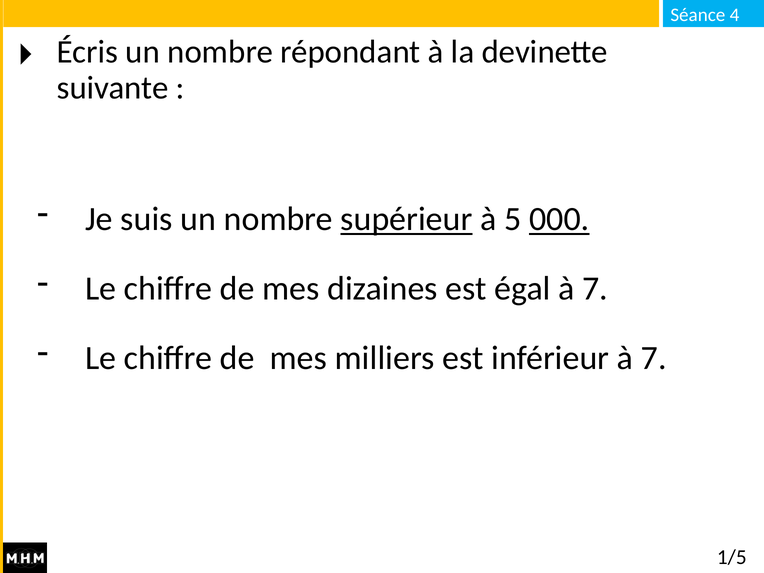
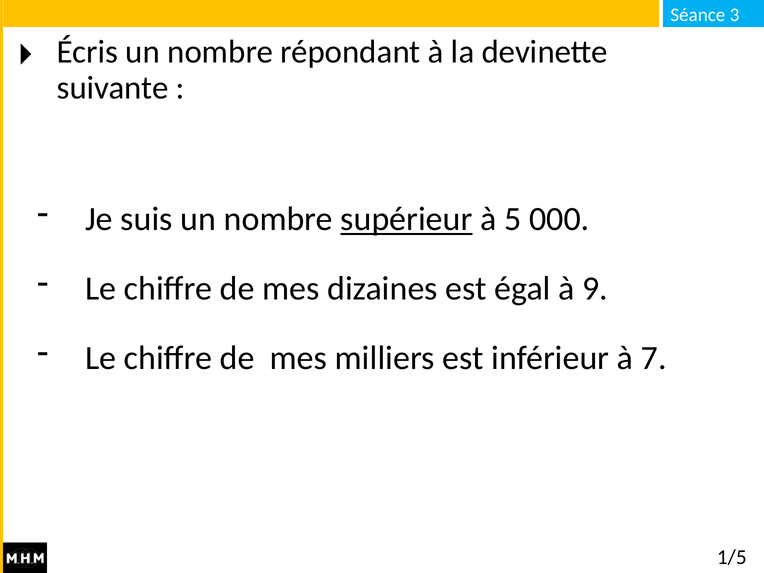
4: 4 -> 3
000 underline: present -> none
égal à 7: 7 -> 9
